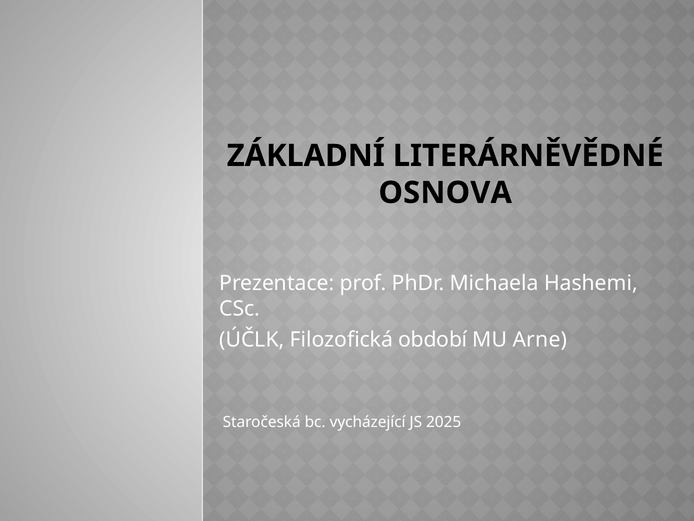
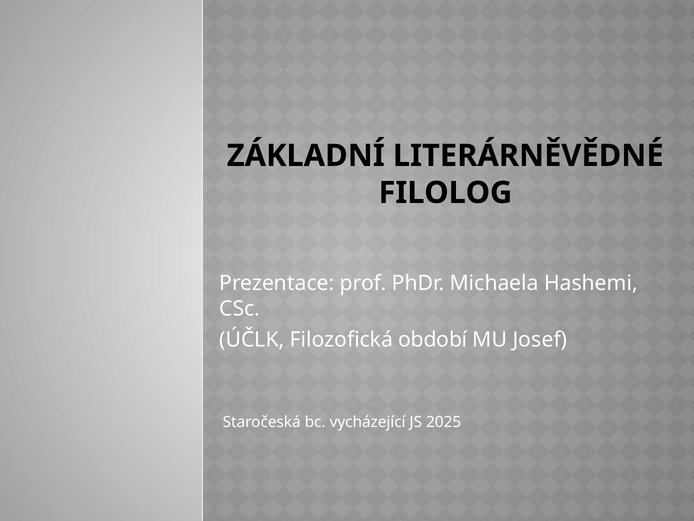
OSNOVA: OSNOVA -> FILOLOG
Arne: Arne -> Josef
